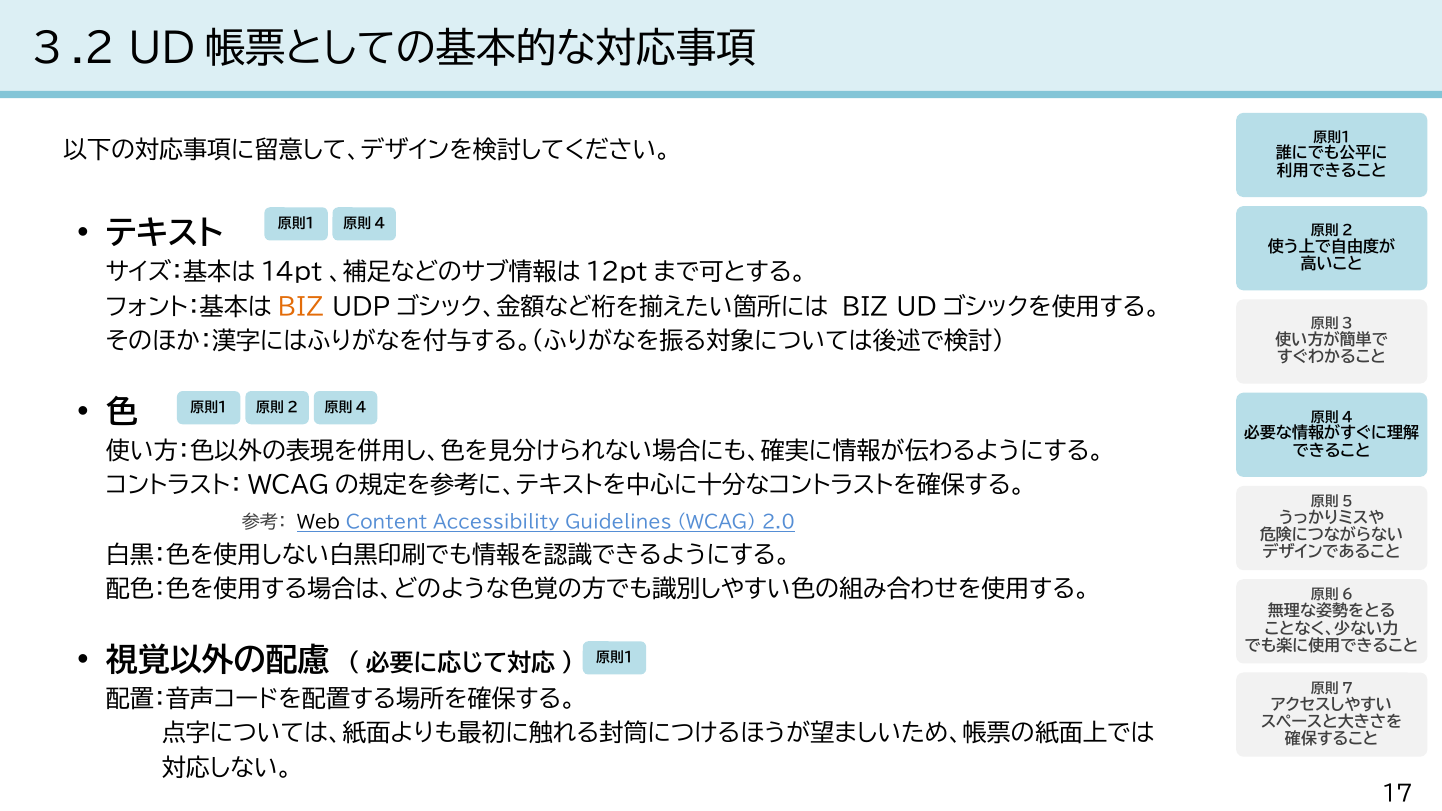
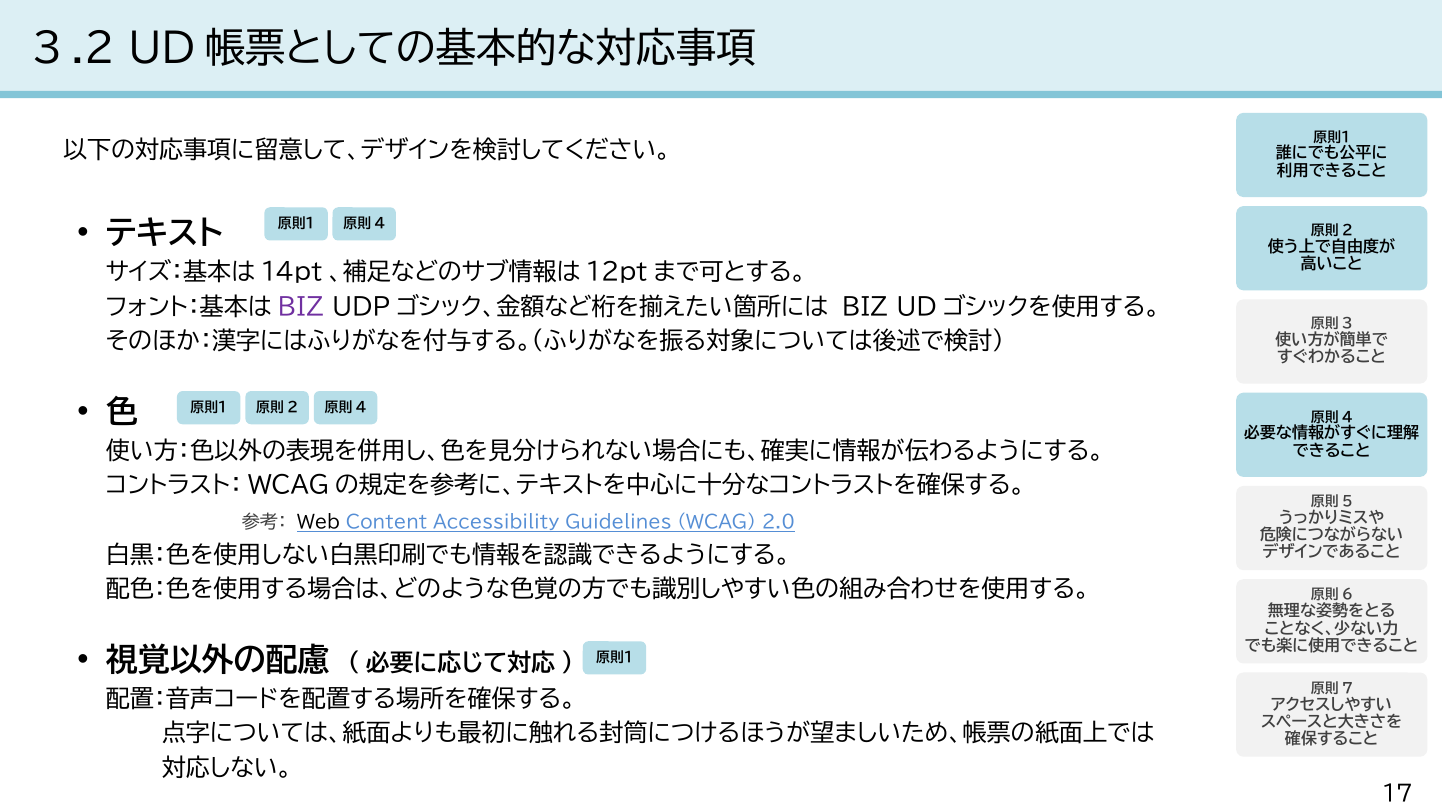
BIZ at (301, 307) colour: orange -> purple
